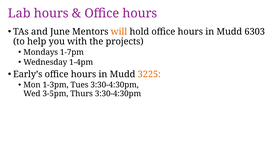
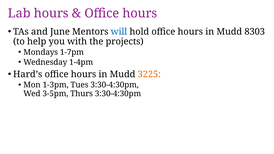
will colour: orange -> blue
6303: 6303 -> 8303
Early’s: Early’s -> Hard’s
